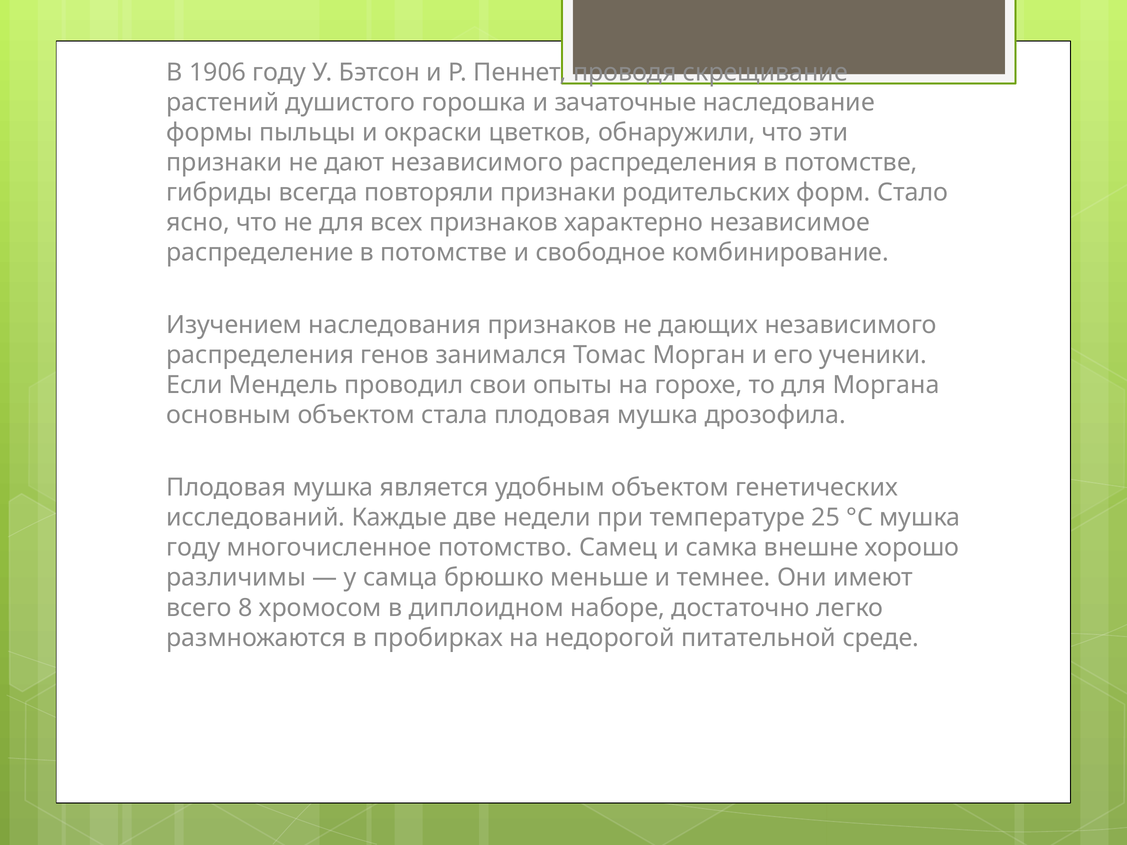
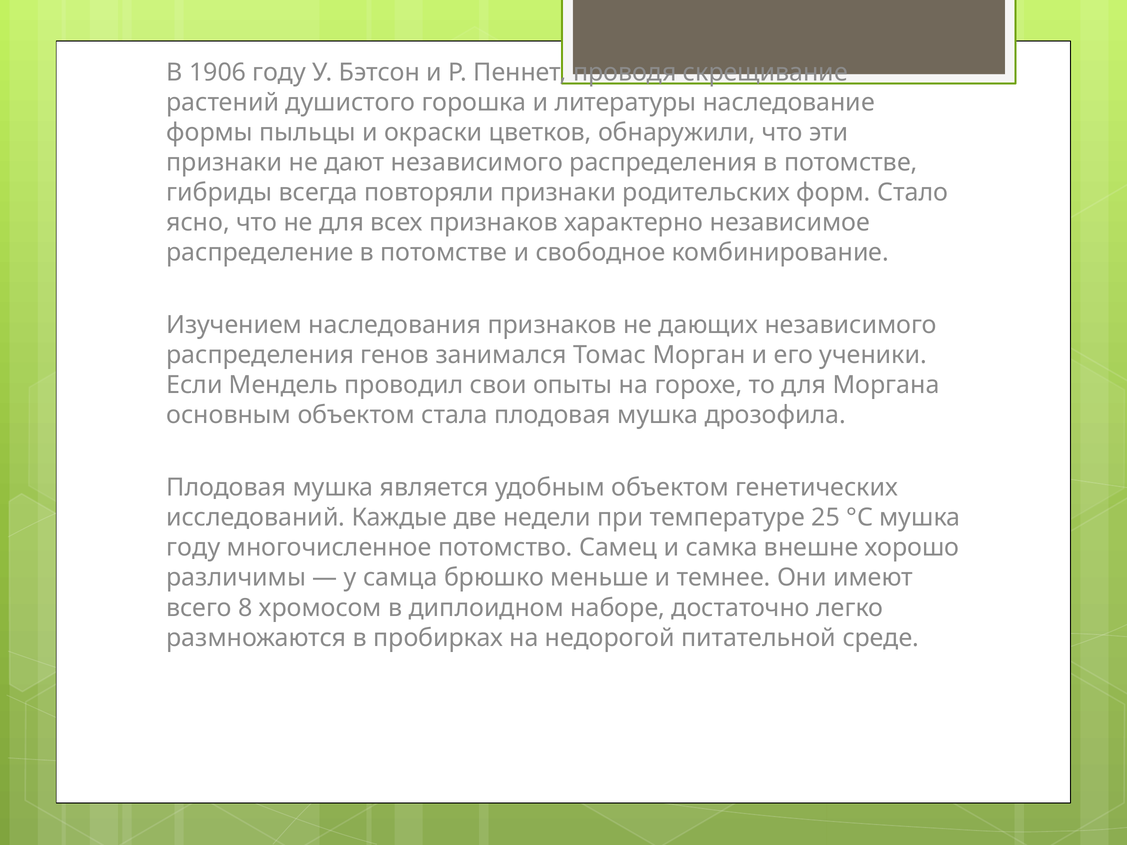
зачаточные: зачаточные -> литературы
